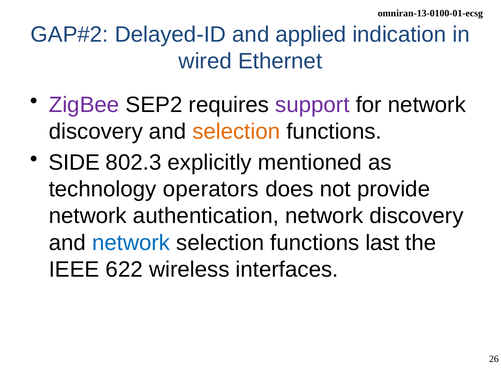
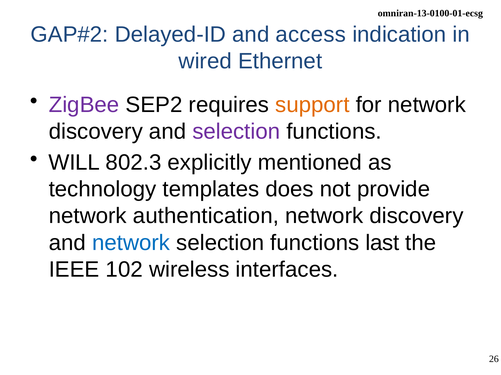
applied: applied -> access
support colour: purple -> orange
selection at (236, 132) colour: orange -> purple
SIDE: SIDE -> WILL
operators: operators -> templates
622: 622 -> 102
